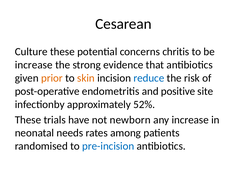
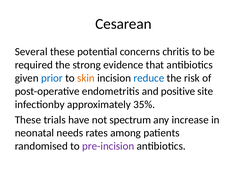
Culture: Culture -> Several
increase at (34, 65): increase -> required
prior colour: orange -> blue
52%: 52% -> 35%
newborn: newborn -> spectrum
pre-incision colour: blue -> purple
